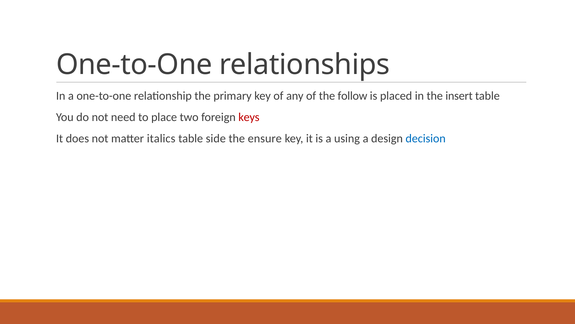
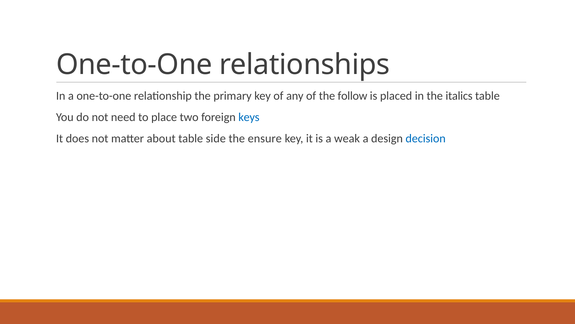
insert: insert -> italics
keys colour: red -> blue
italics: italics -> about
using: using -> weak
